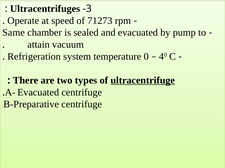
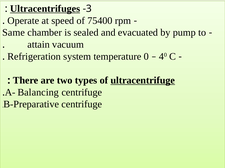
Ultracentrifuges underline: none -> present
71273: 71273 -> 75400
A- Evacuated: Evacuated -> Balancing
